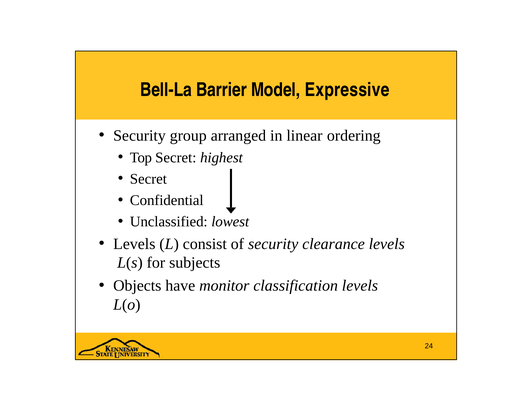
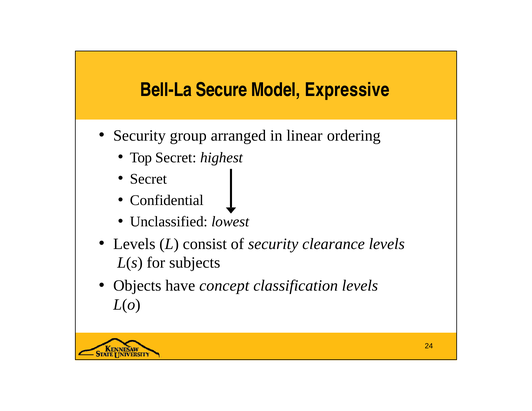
Barrier: Barrier -> Secure
monitor: monitor -> concept
